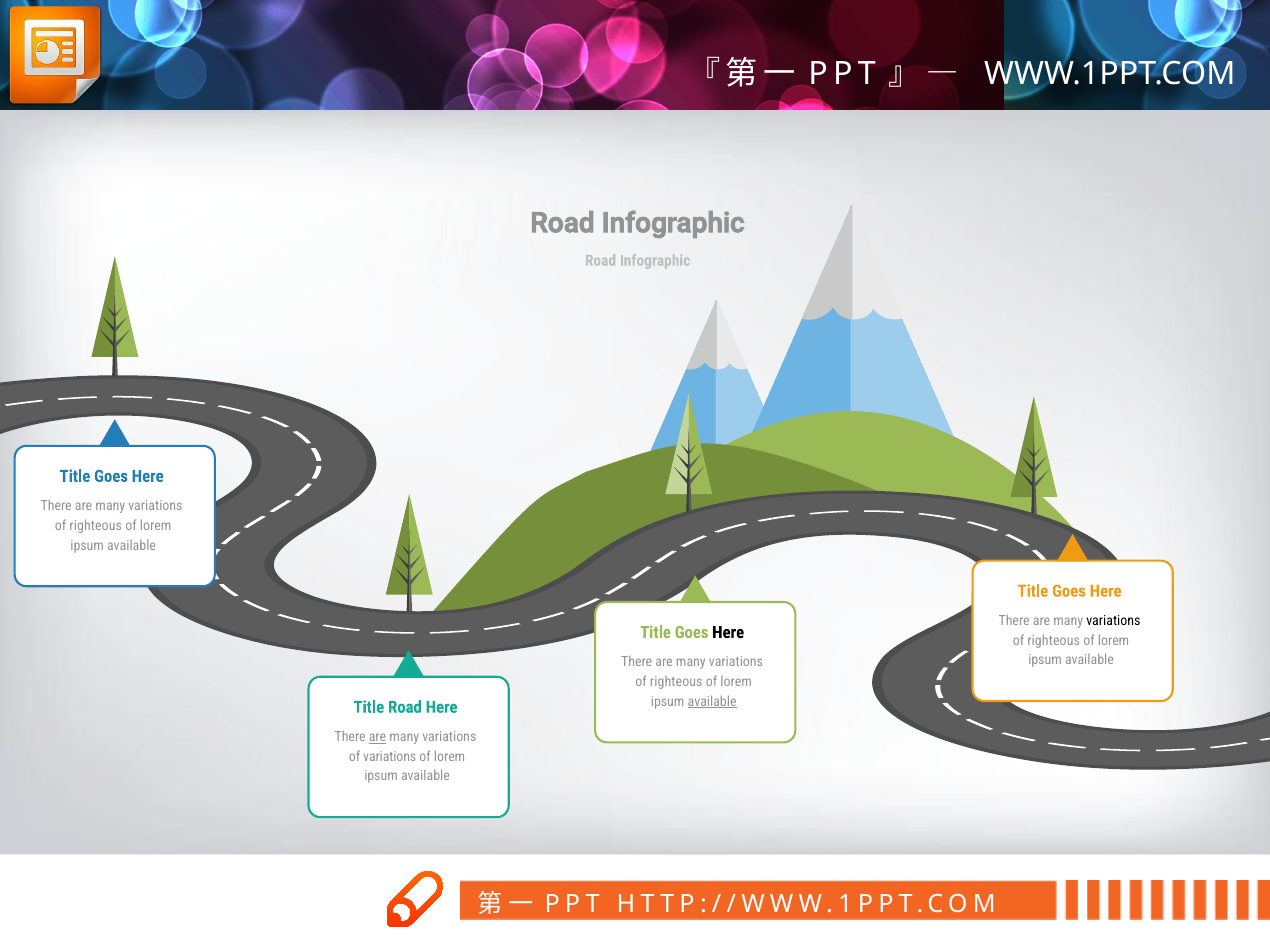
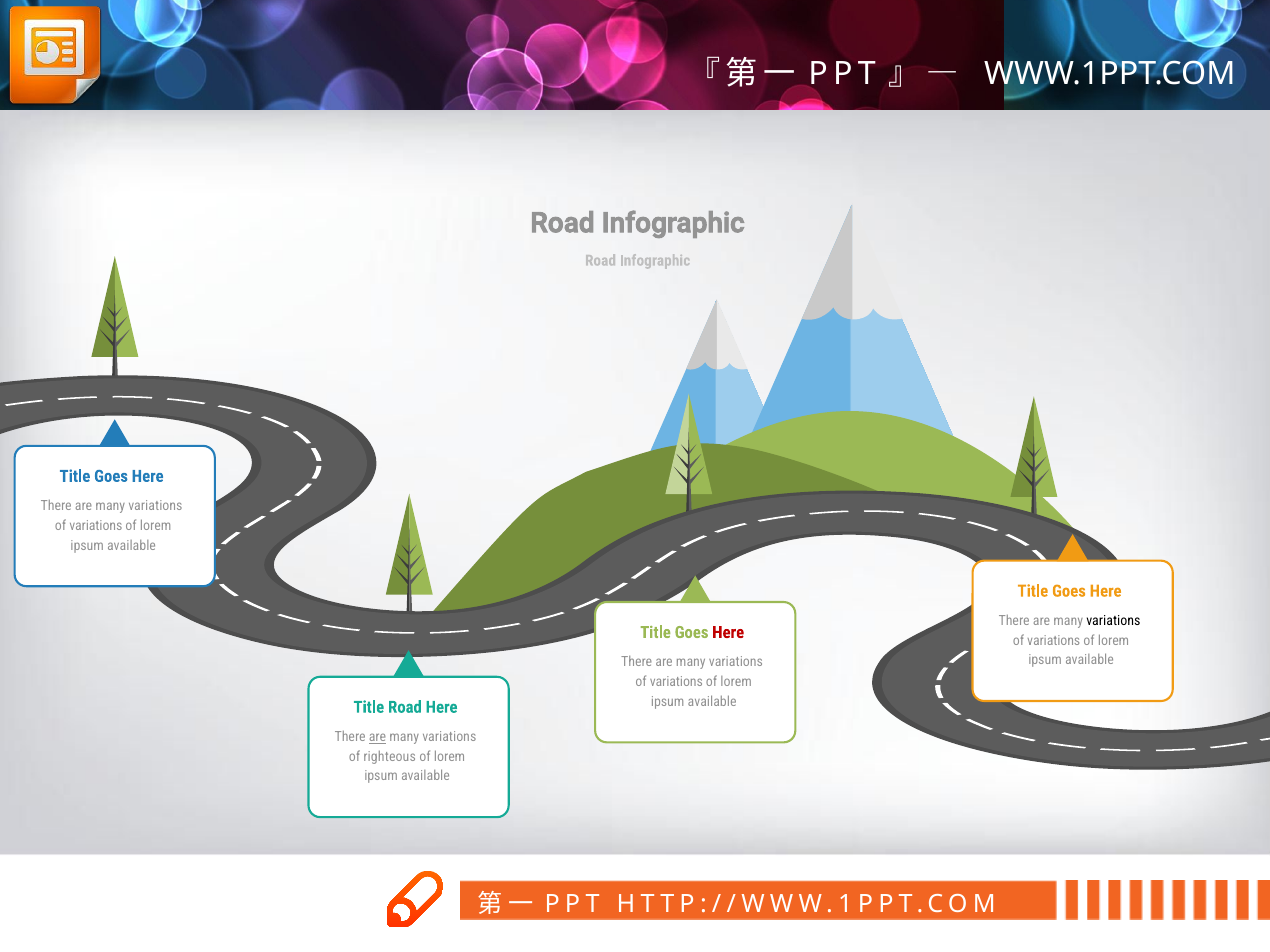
righteous at (96, 526): righteous -> variations
Here at (728, 633) colour: black -> red
righteous at (1054, 641): righteous -> variations
righteous at (676, 682): righteous -> variations
available at (712, 702) underline: present -> none
of variations: variations -> righteous
